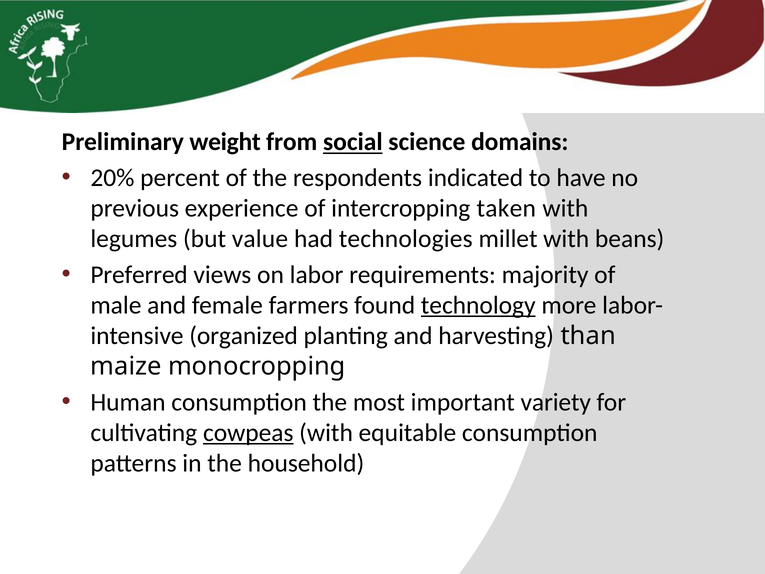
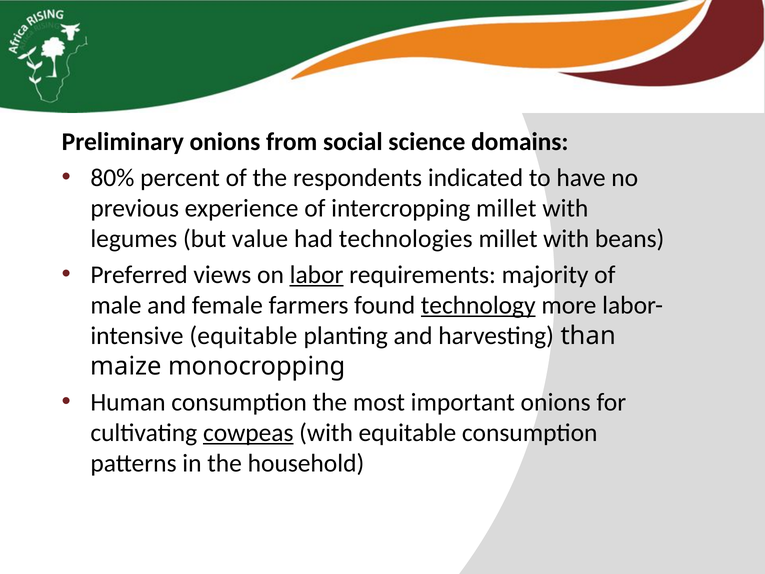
Preliminary weight: weight -> onions
social underline: present -> none
20%: 20% -> 80%
intercropping taken: taken -> millet
labor underline: none -> present
organized at (244, 336): organized -> equitable
important variety: variety -> onions
